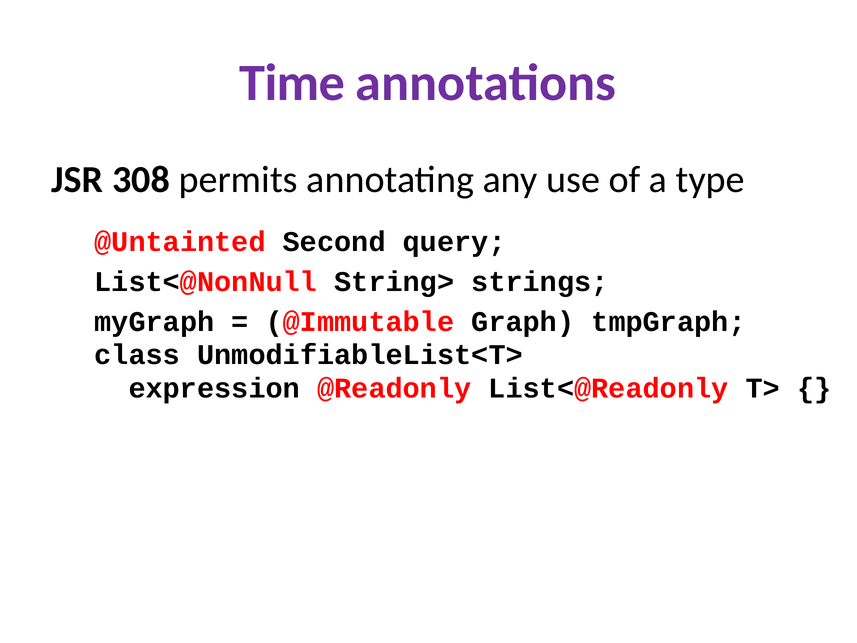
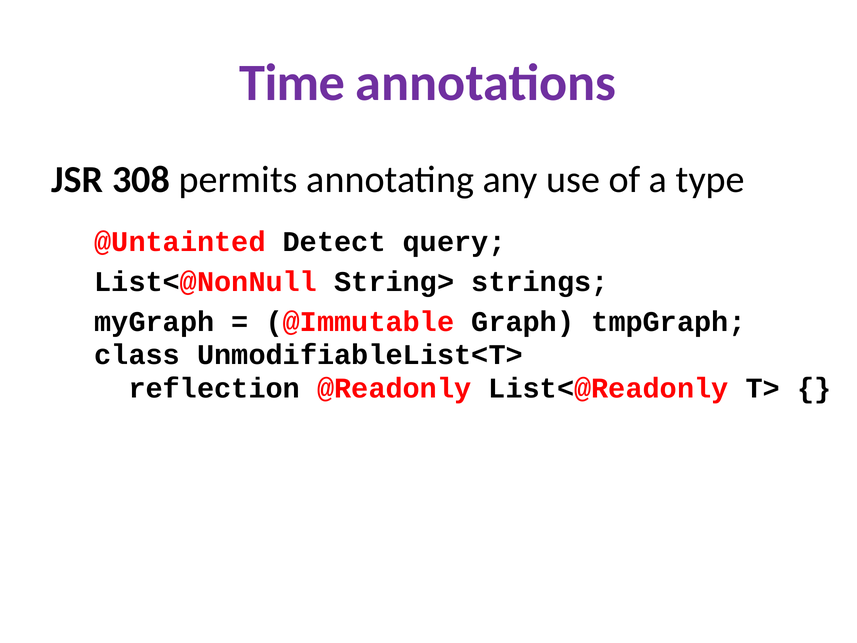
Second: Second -> Detect
expression: expression -> reflection
